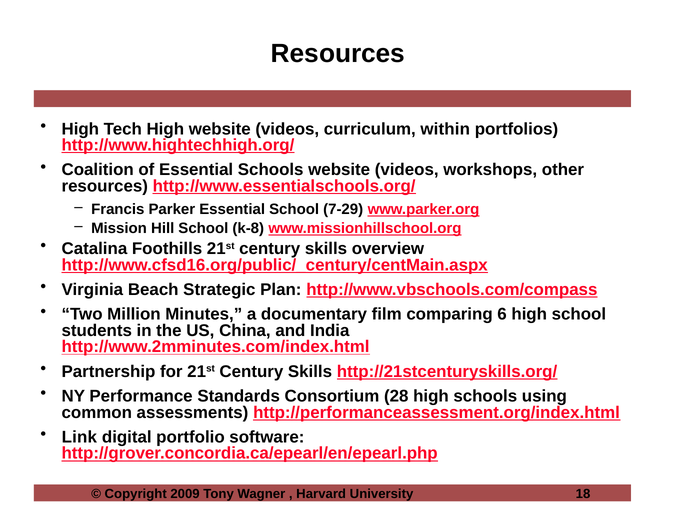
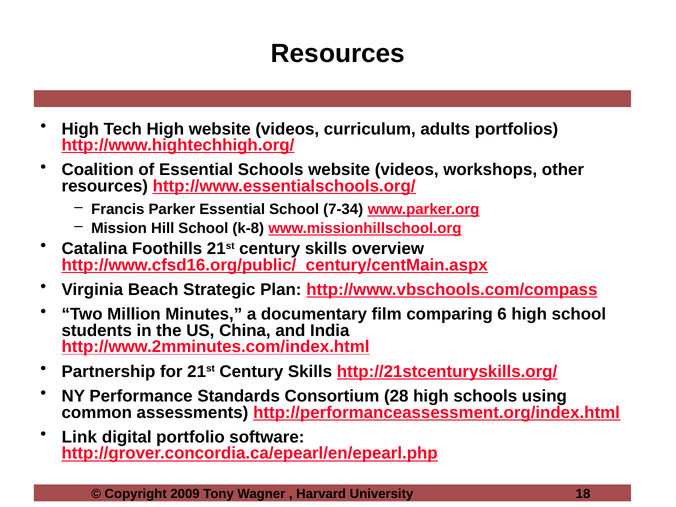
within: within -> adults
7-29: 7-29 -> 7-34
